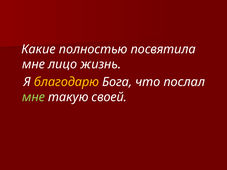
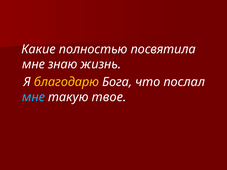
лицо: лицо -> знаю
мне at (34, 97) colour: light green -> light blue
своей: своей -> твое
